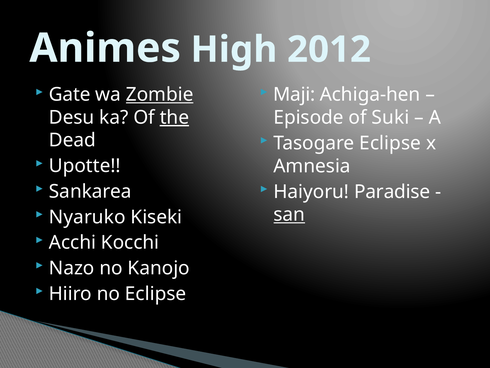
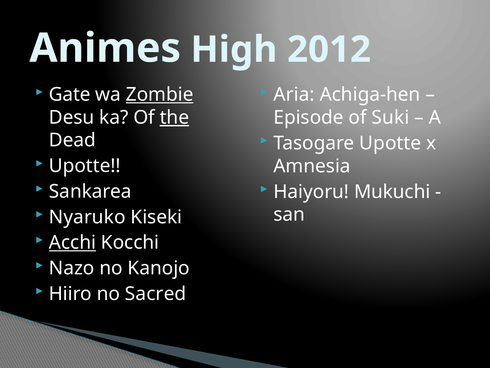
Maji: Maji -> Aria
Tasogare Eclipse: Eclipse -> Upotte
Paradise: Paradise -> Mukuchi
san underline: present -> none
Acchi underline: none -> present
no Eclipse: Eclipse -> Sacred
